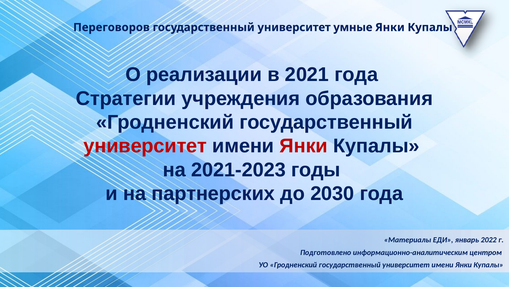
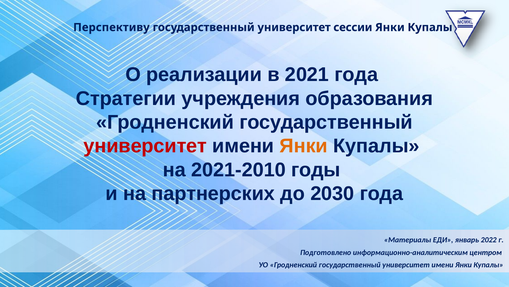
Переговоров: Переговоров -> Перспективу
умные: умные -> сессии
Янки at (304, 146) colour: red -> orange
2021-2023: 2021-2023 -> 2021-2010
